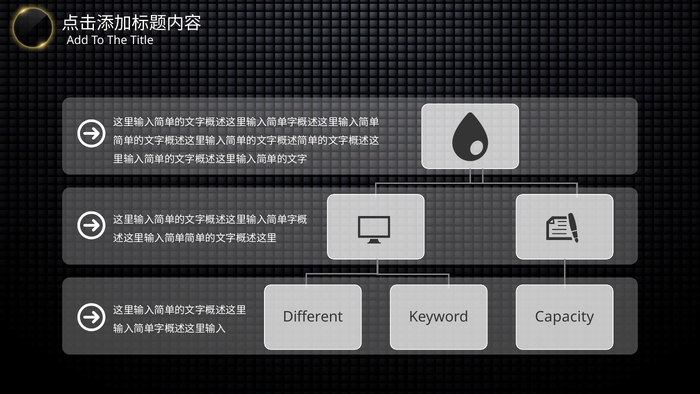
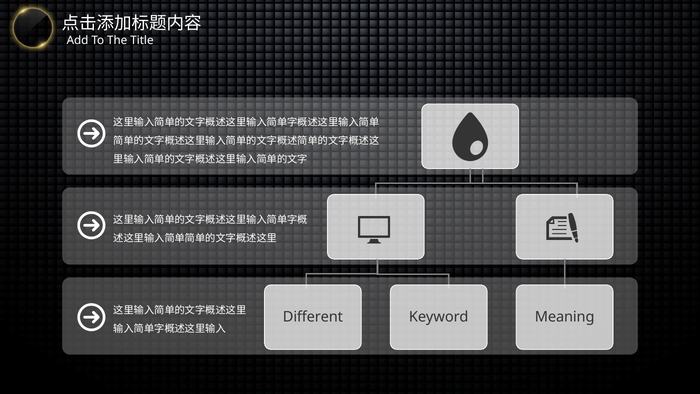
Capacity: Capacity -> Meaning
